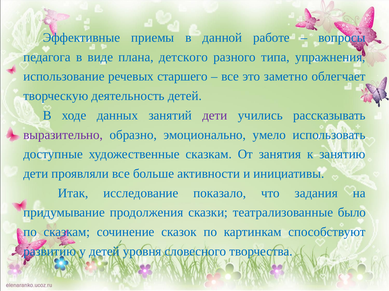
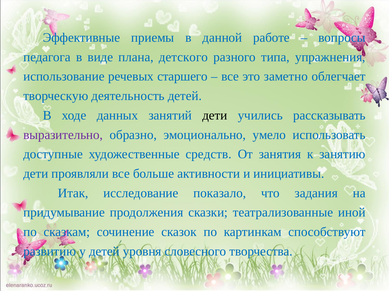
дети at (215, 116) colour: purple -> black
художественные сказкам: сказкам -> средств
было: было -> иной
